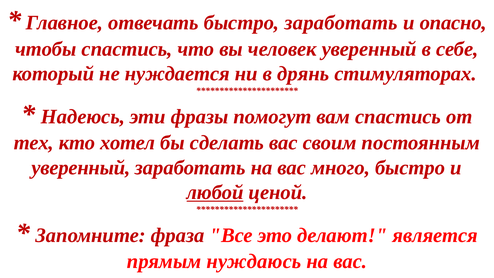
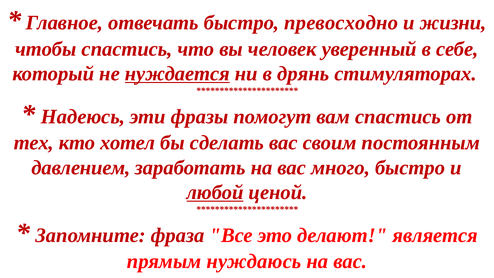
быстро заработать: заработать -> превосходно
опасно: опасно -> жизни
нуждается underline: none -> present
уверенный at (81, 167): уверенный -> давлением
